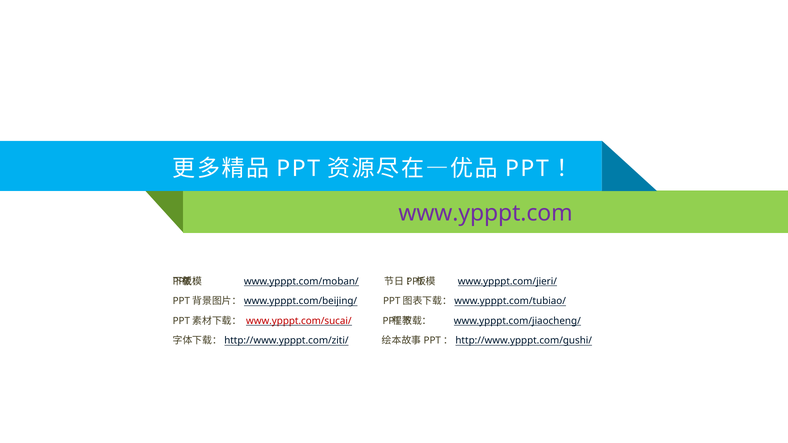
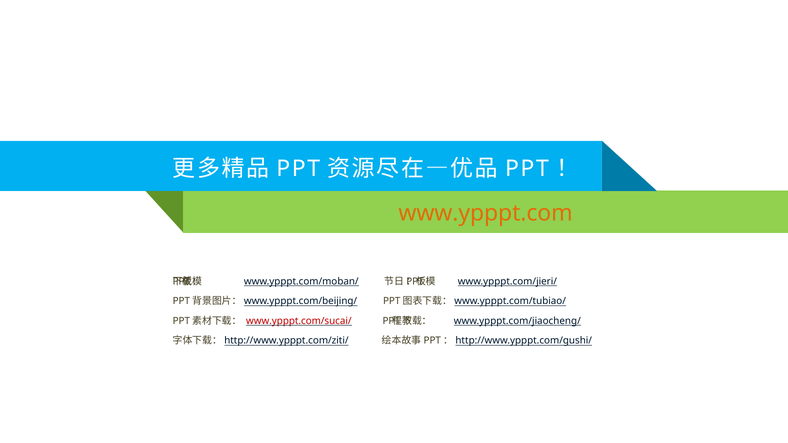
www.ypppt.com colour: purple -> orange
